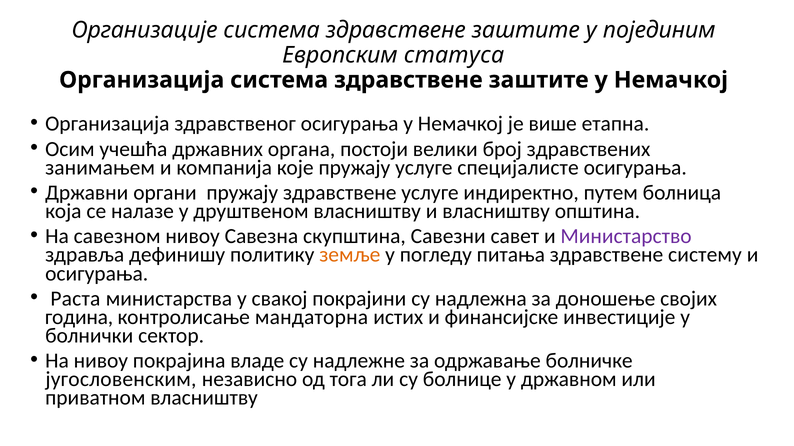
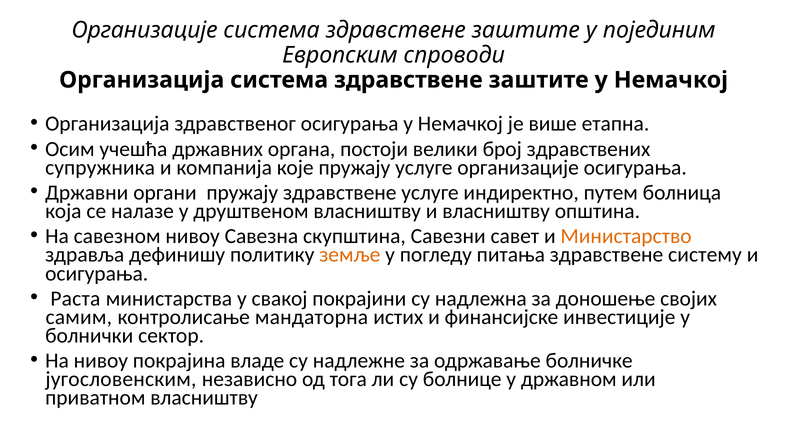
статуса: статуса -> спроводи
занимањем: занимањем -> супружника
услуге специјалисте: специјалисте -> организације
Министарство colour: purple -> orange
година: година -> самим
